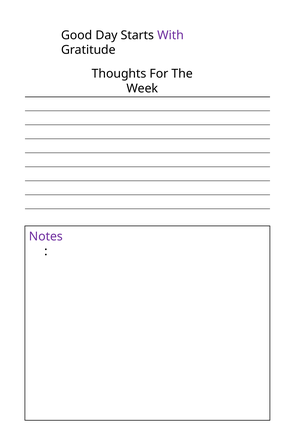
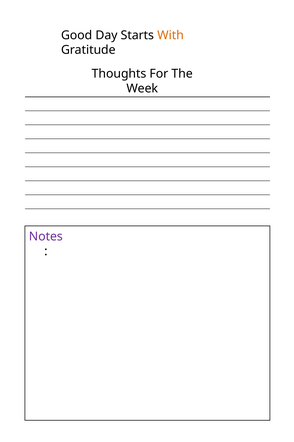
With colour: purple -> orange
